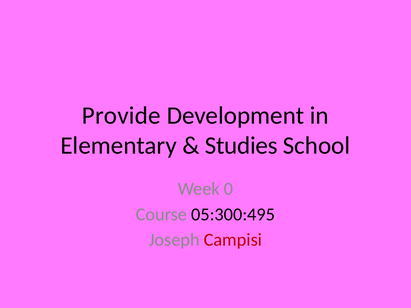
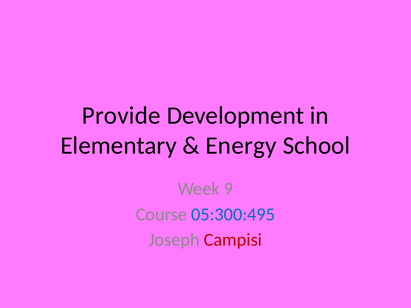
Studies: Studies -> Energy
0: 0 -> 9
05:300:495 colour: black -> blue
